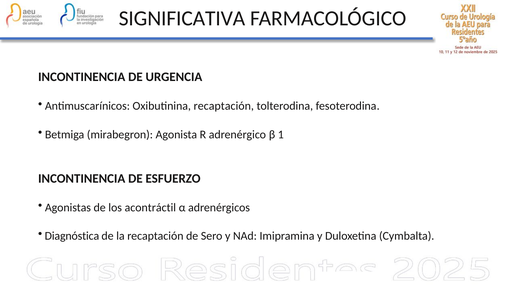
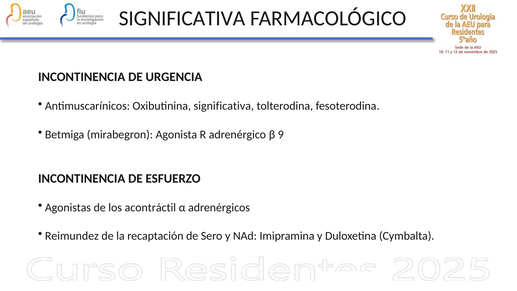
Oxibutinina recaptación: recaptación -> significativa
1: 1 -> 9
Diagnóstica: Diagnóstica -> Reimundez
